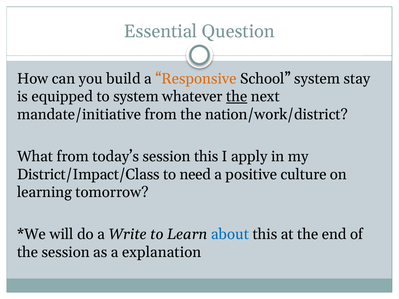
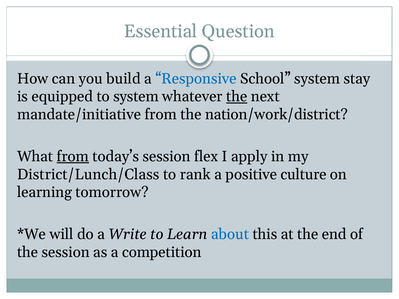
Responsive colour: orange -> blue
from at (73, 157) underline: none -> present
session this: this -> flex
District/Impact/Class: District/Impact/Class -> District/Lunch/Class
need: need -> rank
explanation: explanation -> competition
